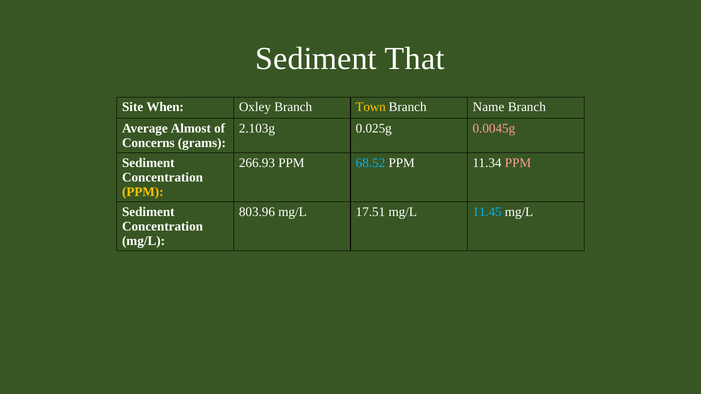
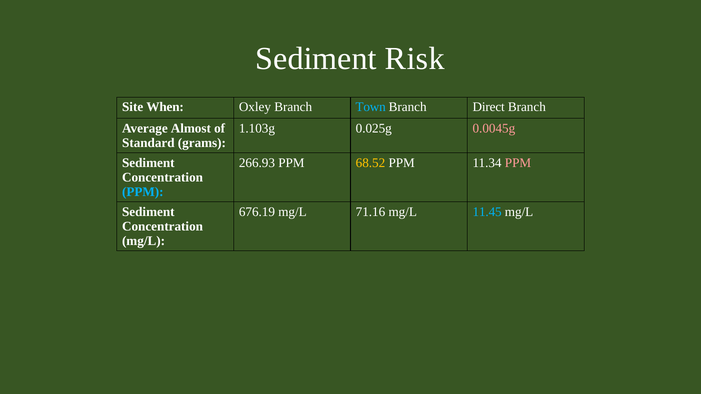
That: That -> Risk
Town colour: yellow -> light blue
Name: Name -> Direct
2.103g: 2.103g -> 1.103g
Concerns: Concerns -> Standard
68.52 colour: light blue -> yellow
PPM at (143, 192) colour: yellow -> light blue
803.96: 803.96 -> 676.19
17.51: 17.51 -> 71.16
